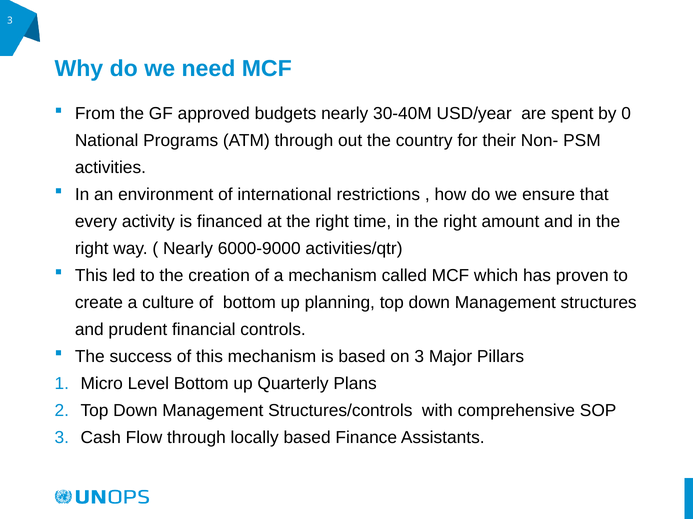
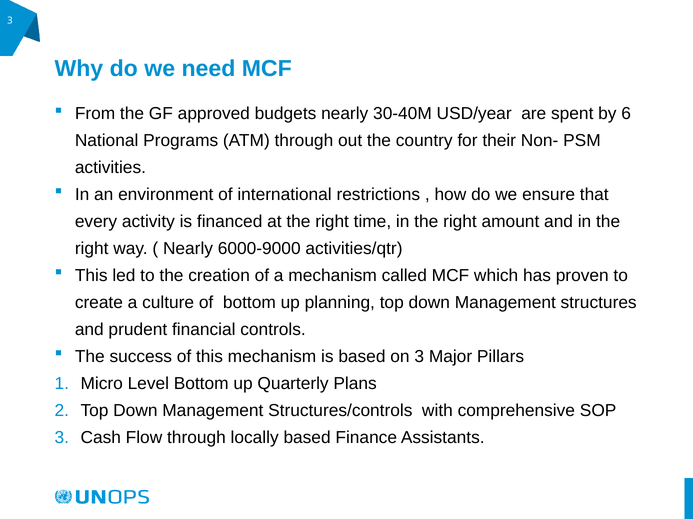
0: 0 -> 6
